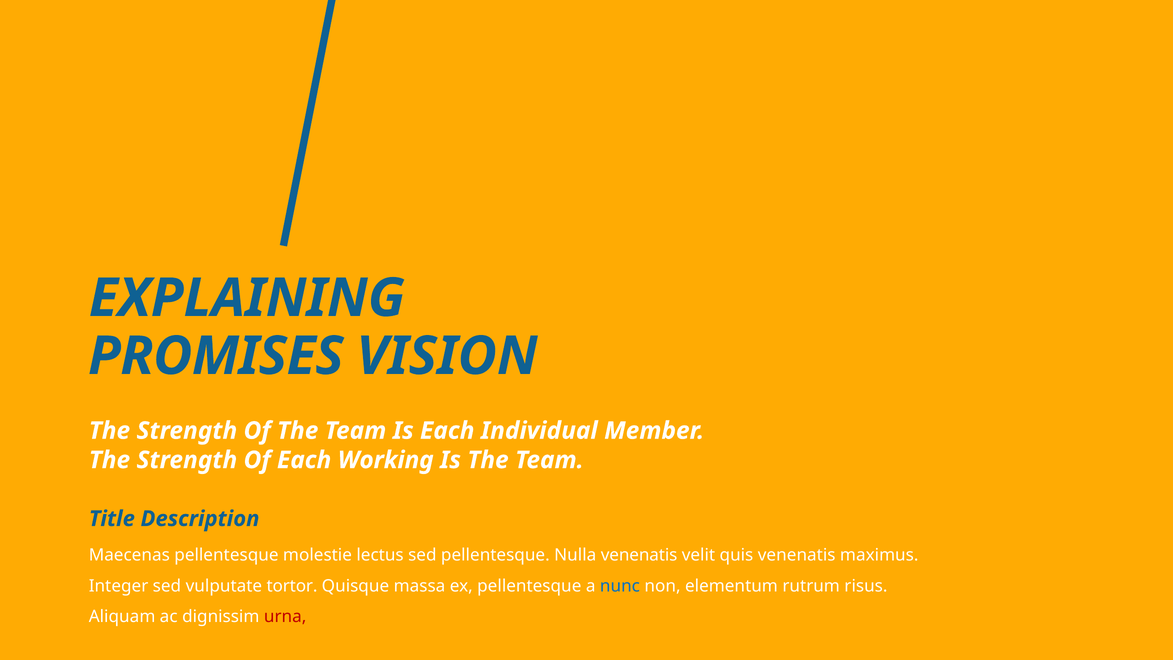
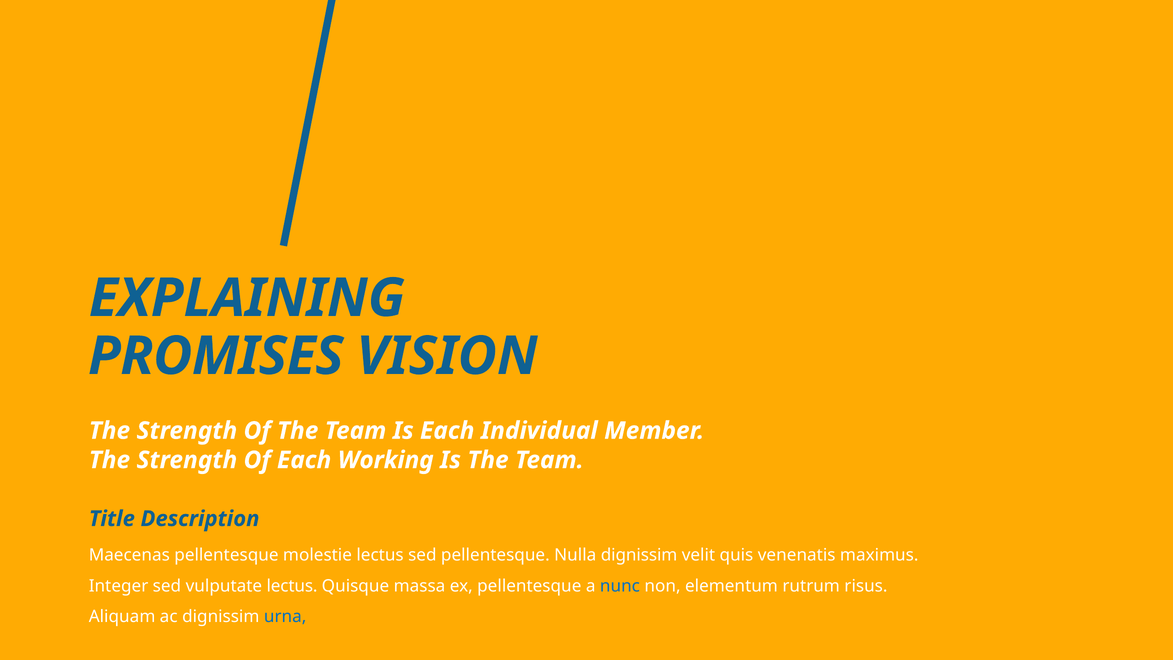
Nulla venenatis: venenatis -> dignissim
vulputate tortor: tortor -> lectus
urna colour: red -> blue
